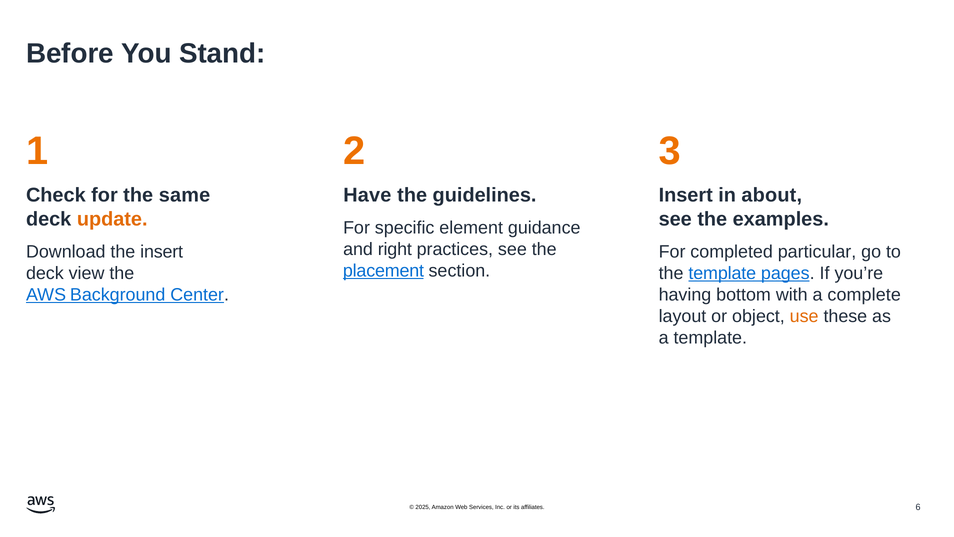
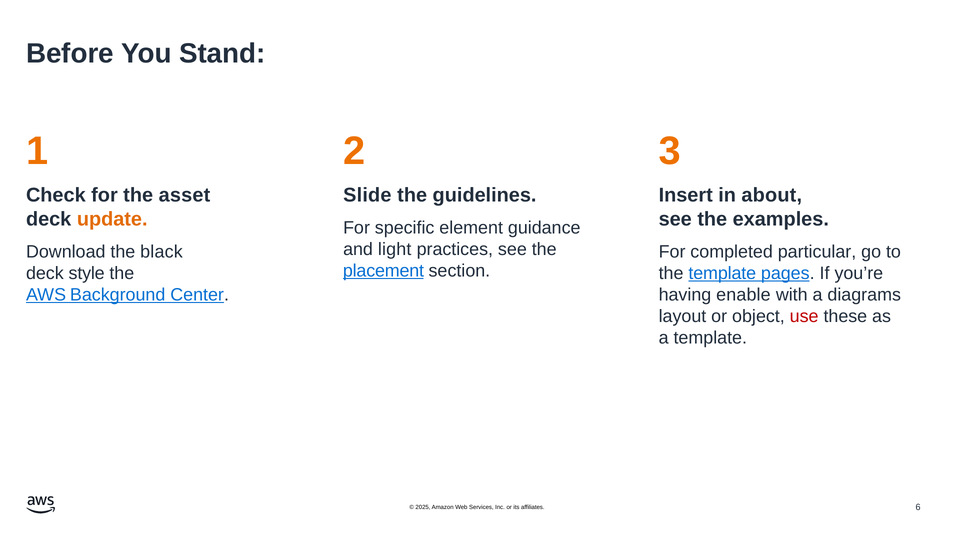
same: same -> asset
Have: Have -> Slide
right: right -> light
the insert: insert -> black
view: view -> style
bottom: bottom -> enable
complete: complete -> diagrams
use colour: orange -> red
